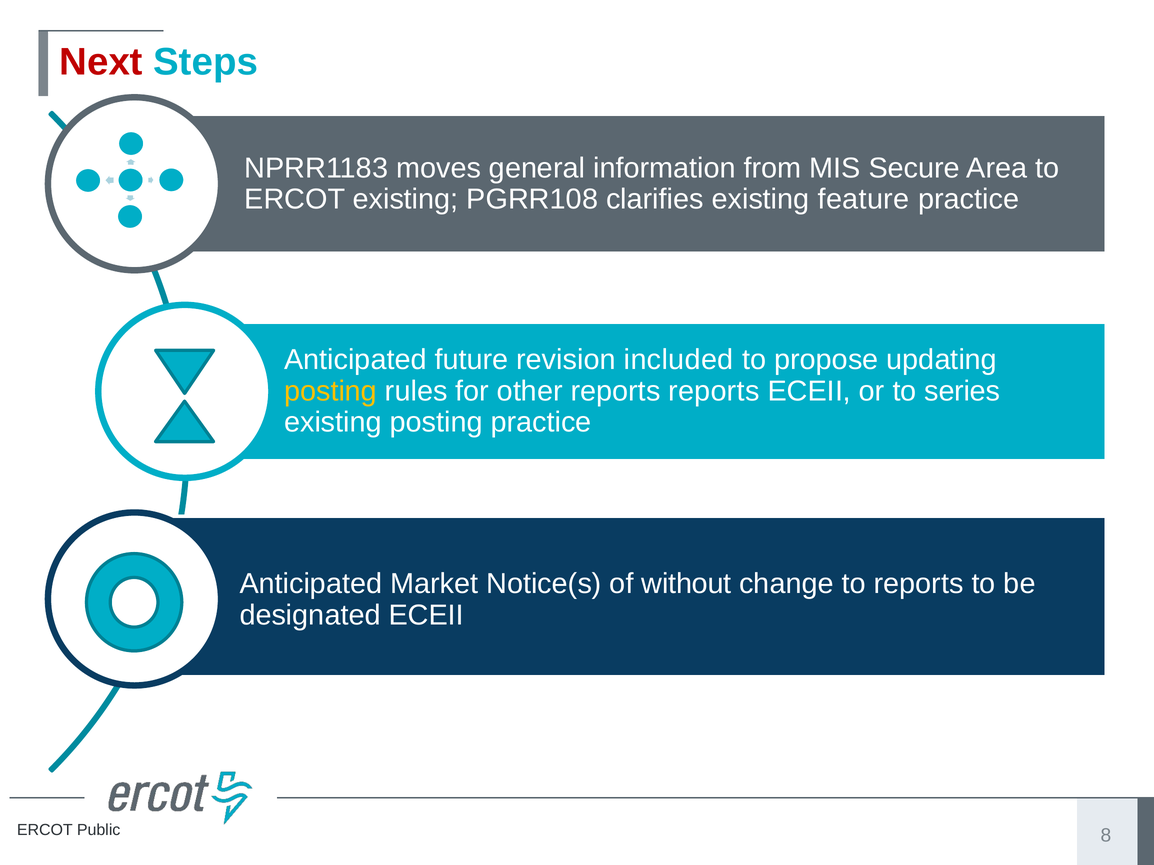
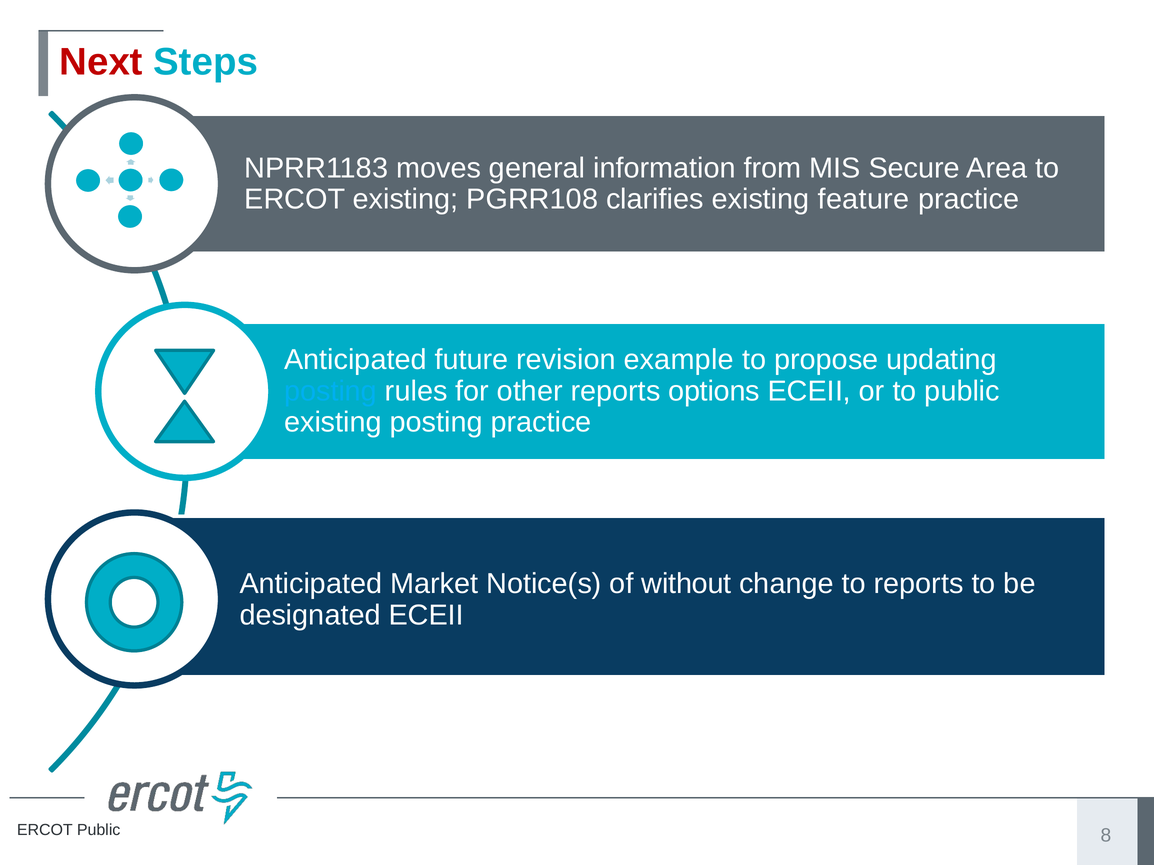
included: included -> example
posting at (331, 391) colour: yellow -> light blue
reports reports: reports -> options
to series: series -> public
